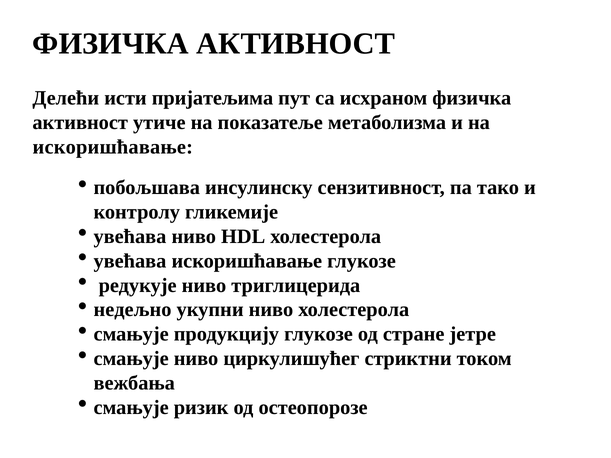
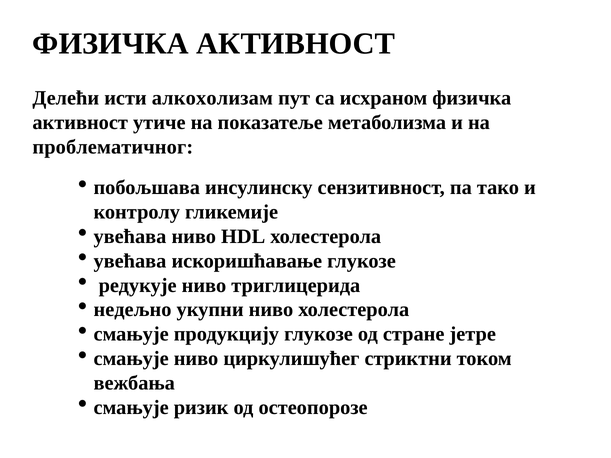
пријатељима: пријатељима -> алкохолизам
искоришћавање at (113, 147): искоришћавање -> проблематичног
